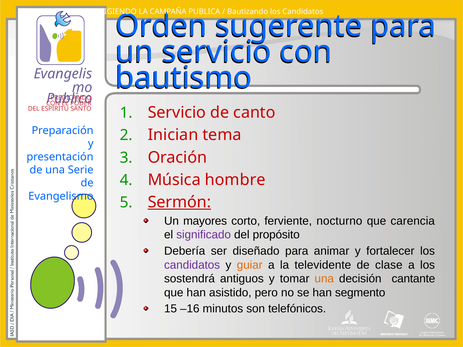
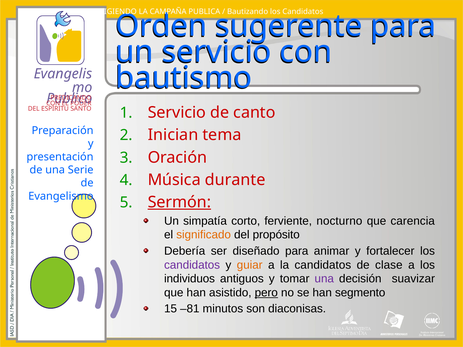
hombre: hombre -> durante
mayores: mayores -> simpatía
significado colour: purple -> orange
la televidente: televidente -> candidatos
sostendrá: sostendrá -> individuos
una at (324, 279) colour: orange -> purple
cantante: cantante -> suavizar
pero underline: none -> present
–16: –16 -> –81
telefónicos: telefónicos -> diaconisas
